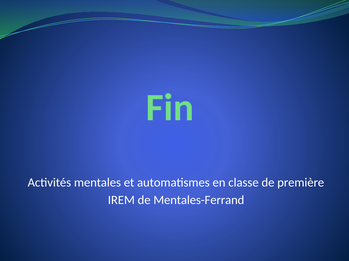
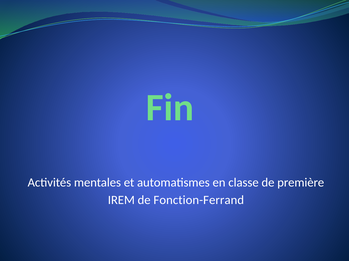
Mentales-Ferrand: Mentales-Ferrand -> Fonction-Ferrand
